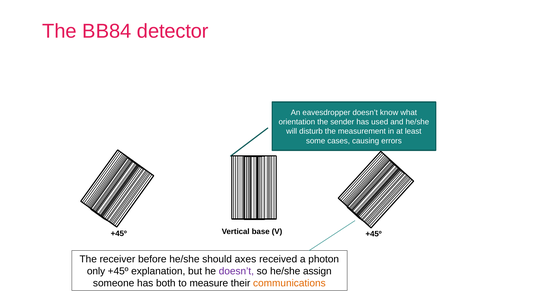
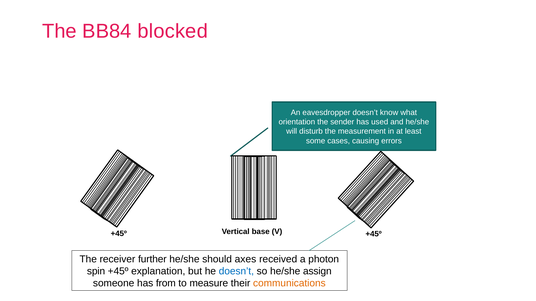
detector: detector -> blocked
before: before -> further
only: only -> spin
doesn’t at (236, 272) colour: purple -> blue
both: both -> from
